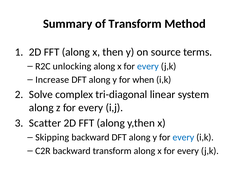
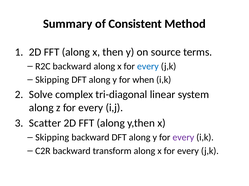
of Transform: Transform -> Consistent
R2C unlocking: unlocking -> backward
Increase at (52, 80): Increase -> Skipping
every at (183, 138) colour: blue -> purple
